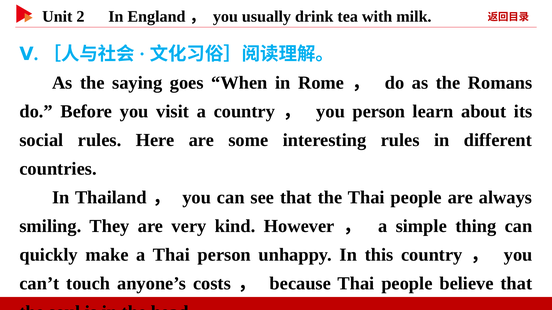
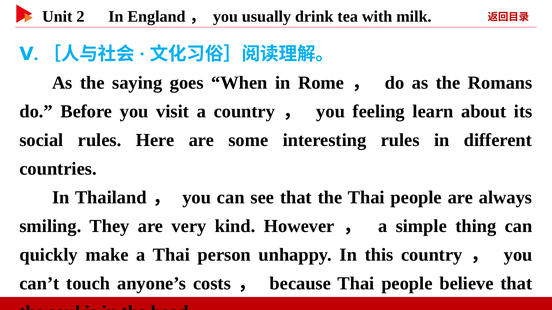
you person: person -> feeling
